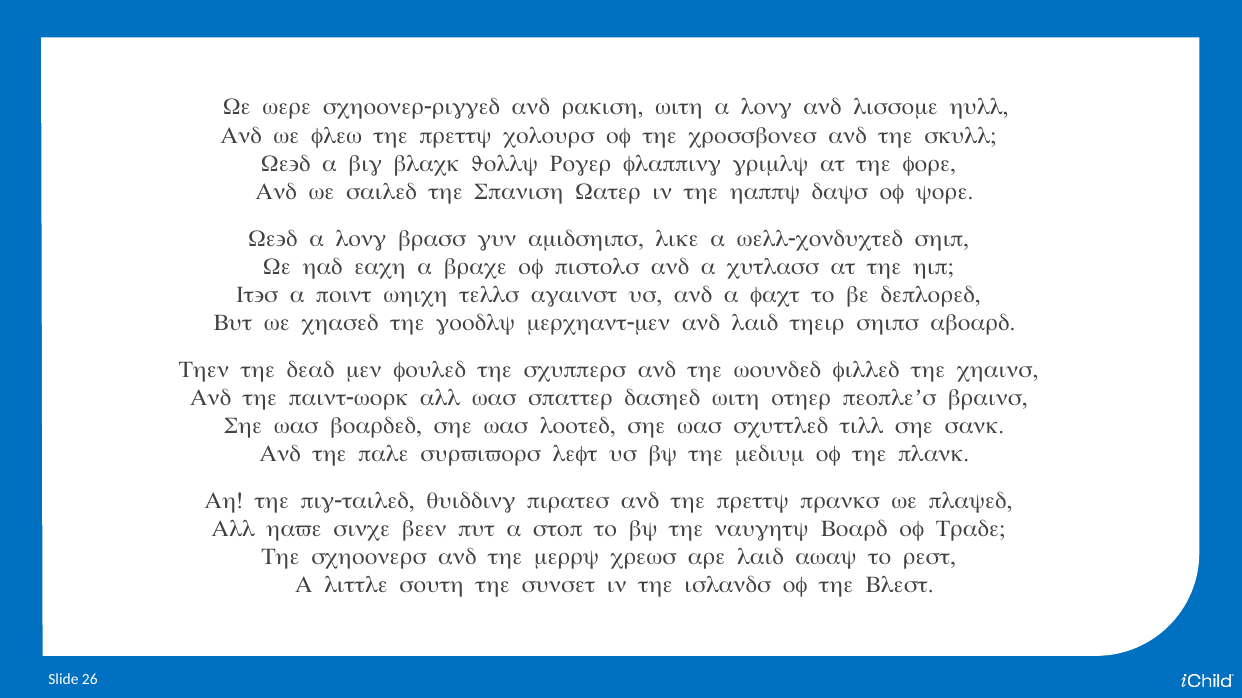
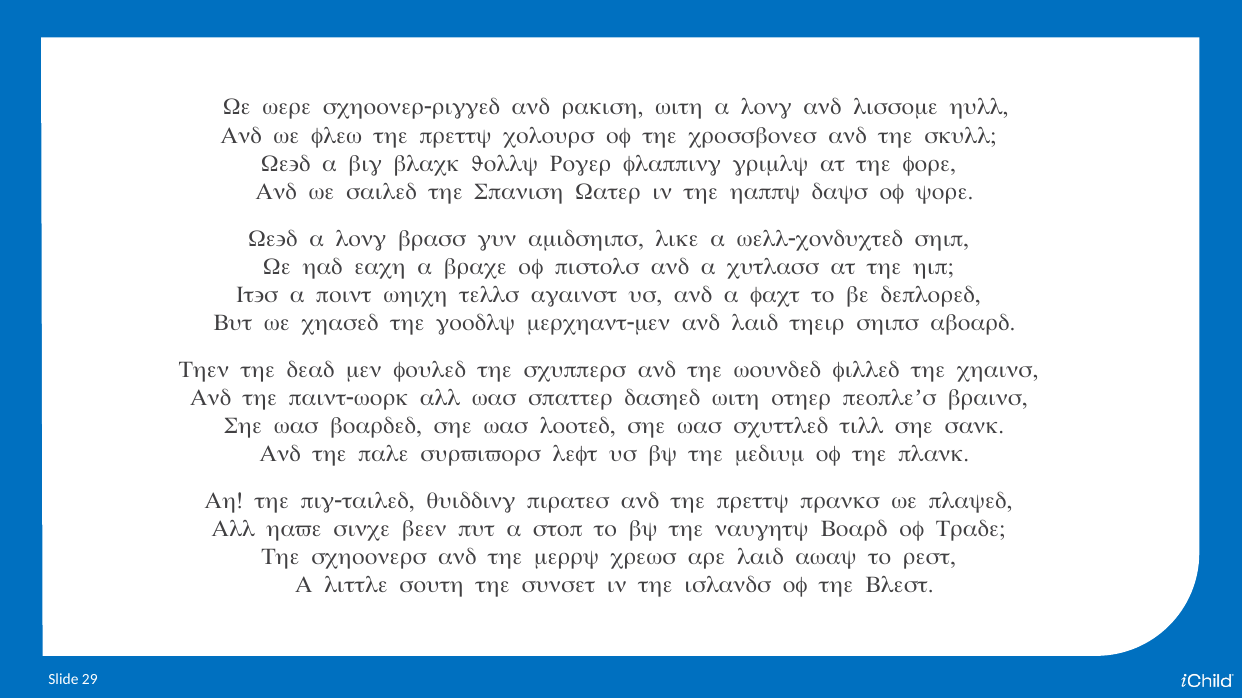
26: 26 -> 29
